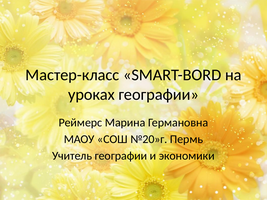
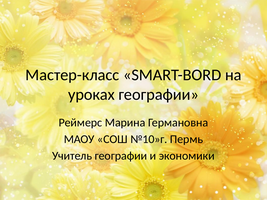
№20»г: №20»г -> №10»г
